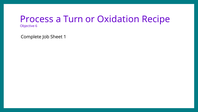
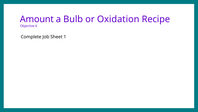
Process: Process -> Amount
Turn: Turn -> Bulb
